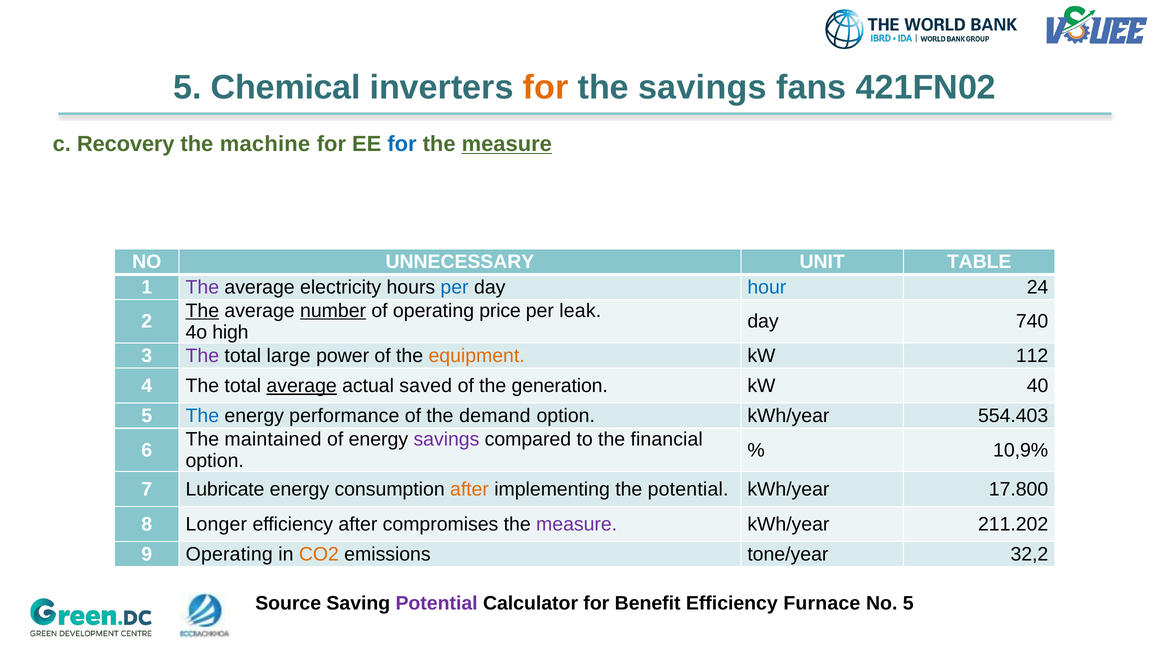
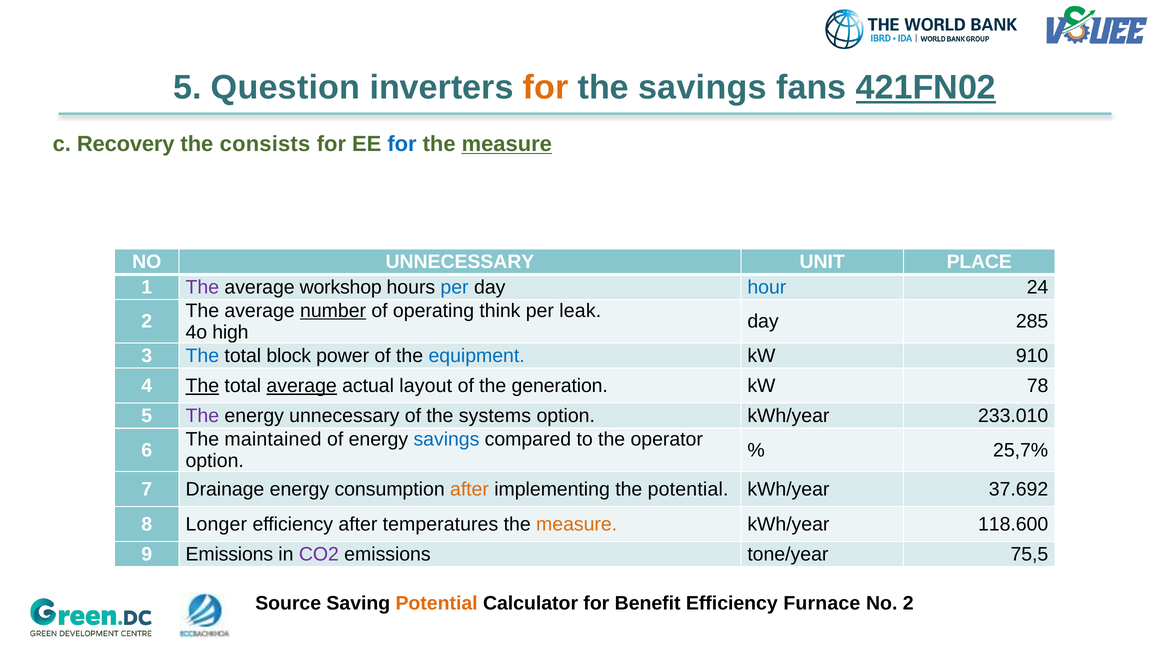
Chemical: Chemical -> Question
421FN02 underline: none -> present
machine: machine -> consists
TABLE: TABLE -> PLACE
electricity: electricity -> workshop
The at (202, 311) underline: present -> none
price: price -> think
740: 740 -> 285
The at (202, 356) colour: purple -> blue
large: large -> block
equipment colour: orange -> blue
112: 112 -> 910
The at (202, 386) underline: none -> present
saved: saved -> layout
40: 40 -> 78
The at (202, 416) colour: blue -> purple
energy performance: performance -> unnecessary
demand: demand -> systems
554.403: 554.403 -> 233.010
savings at (446, 439) colour: purple -> blue
financial: financial -> operator
10,9%: 10,9% -> 25,7%
Lubricate: Lubricate -> Drainage
17.800: 17.800 -> 37.692
compromises: compromises -> temperatures
measure at (577, 524) colour: purple -> orange
211.202: 211.202 -> 118.600
9 Operating: Operating -> Emissions
CO2 colour: orange -> purple
32,2: 32,2 -> 75,5
Potential at (437, 604) colour: purple -> orange
No 5: 5 -> 2
